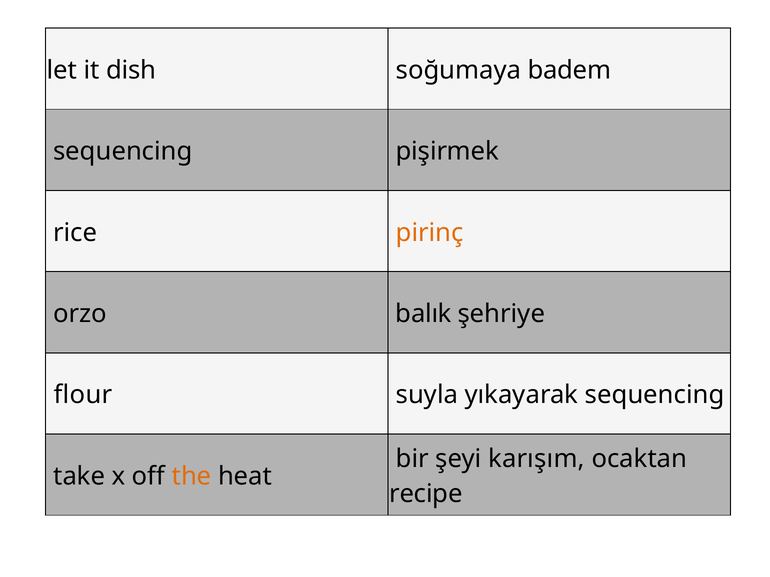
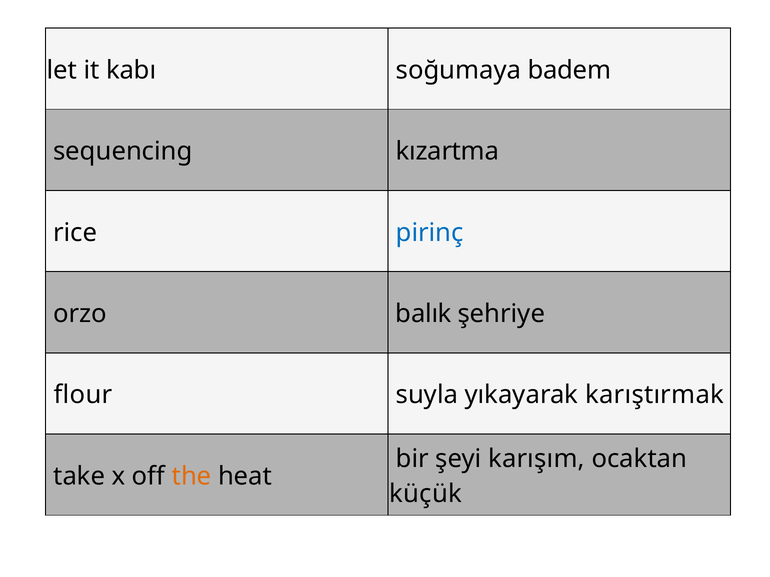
dish: dish -> kabı
pişirmek: pişirmek -> kızartma
pirinç colour: orange -> blue
yıkayarak sequencing: sequencing -> karıştırmak
recipe: recipe -> küçük
